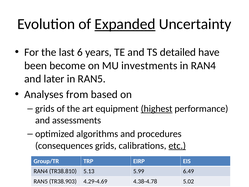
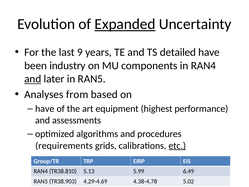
6: 6 -> 9
become: become -> industry
investments: investments -> components
and at (33, 79) underline: none -> present
grids at (45, 109): grids -> have
highest underline: present -> none
consequences: consequences -> requirements
